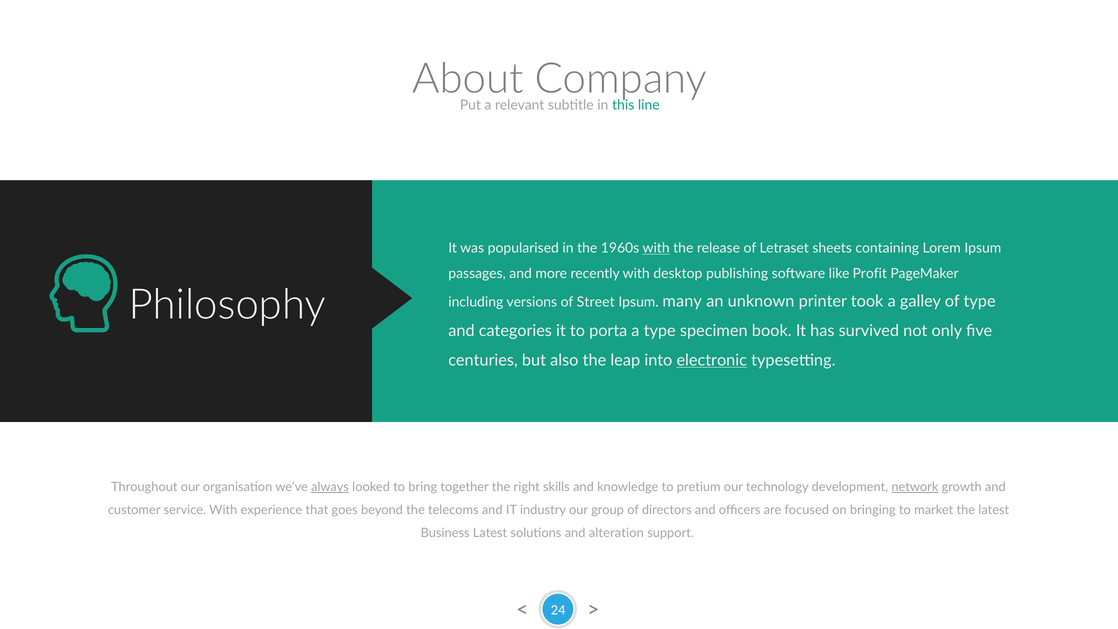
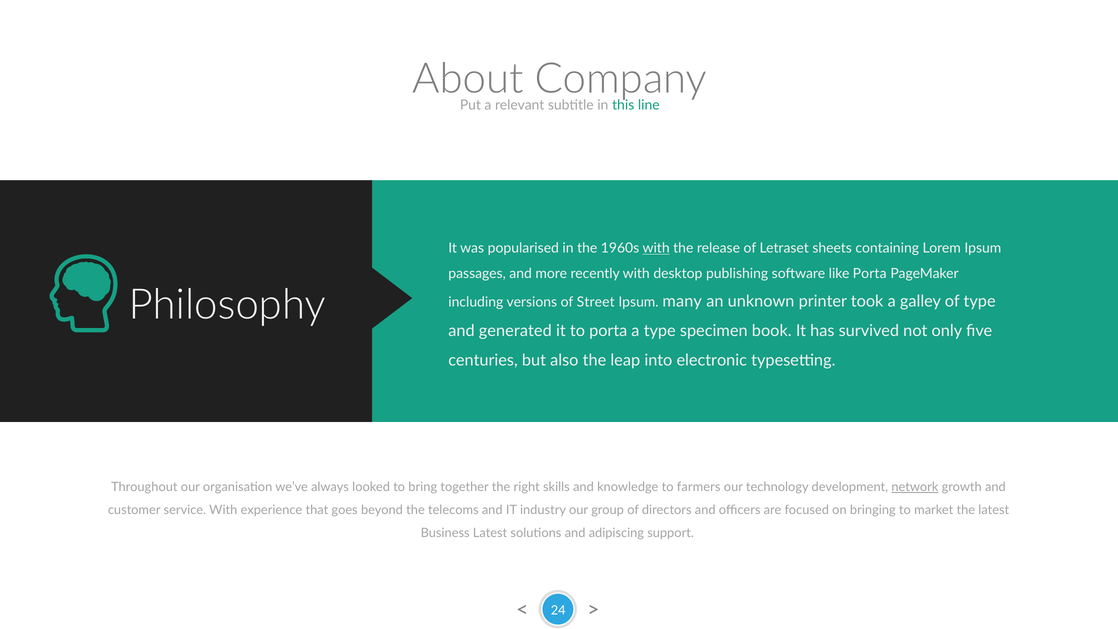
like Profit: Profit -> Porta
categories: categories -> generated
electronic underline: present -> none
always underline: present -> none
pretium: pretium -> farmers
alteration: alteration -> adipiscing
